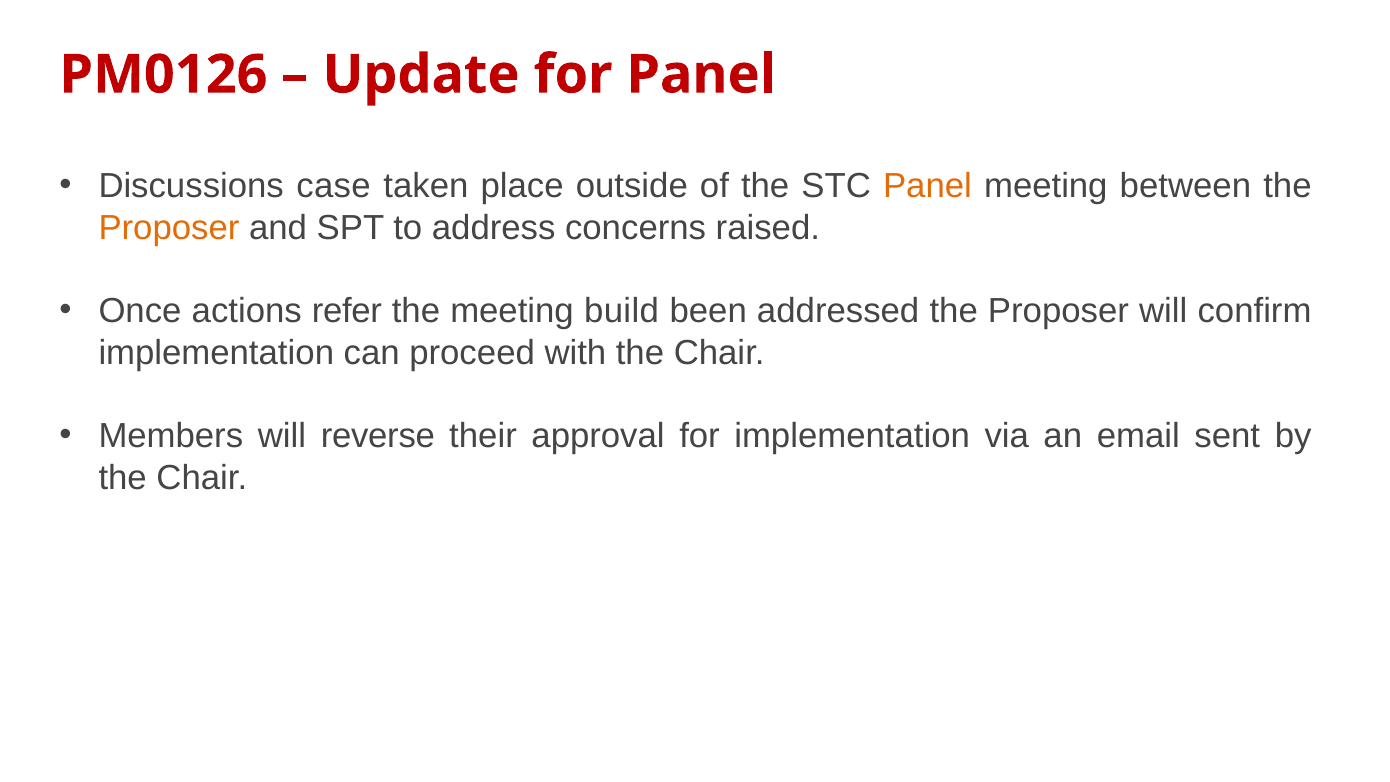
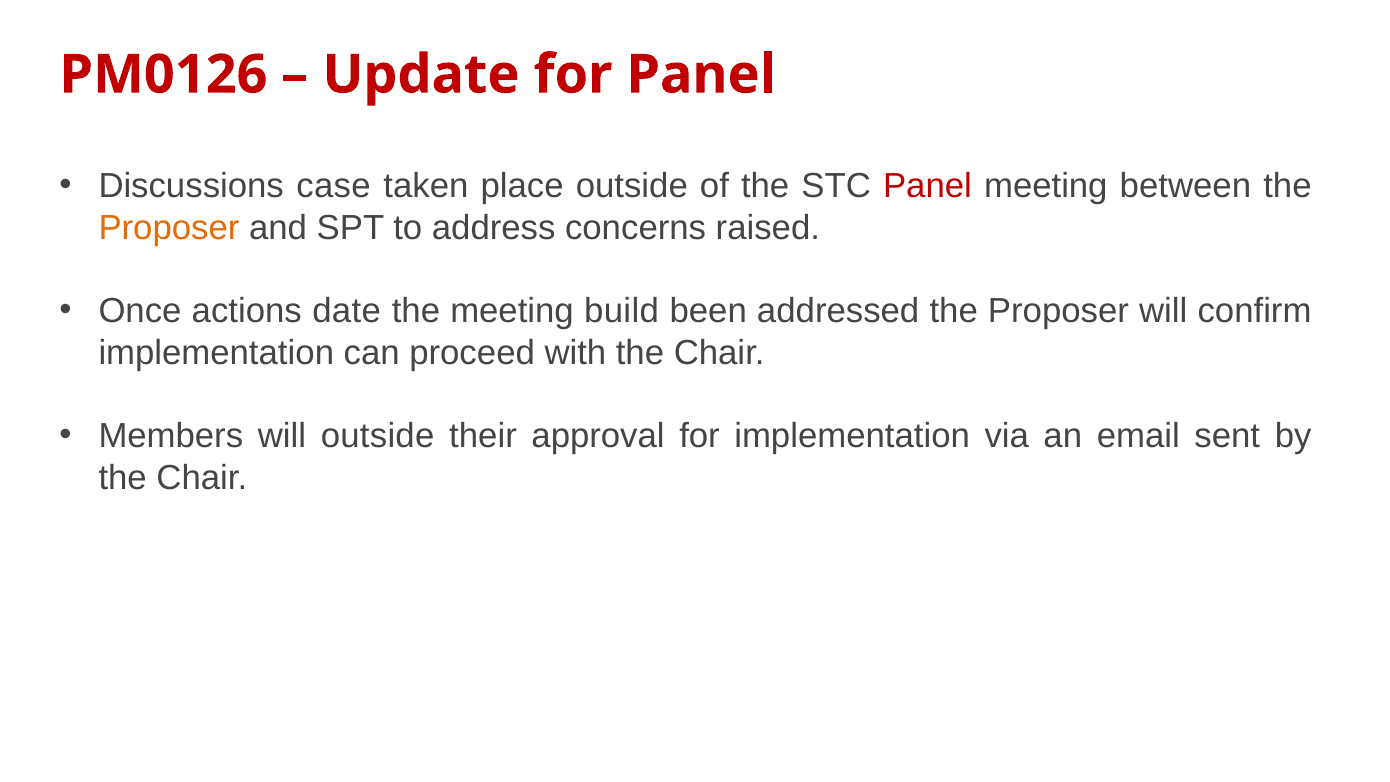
Panel at (927, 186) colour: orange -> red
refer: refer -> date
will reverse: reverse -> outside
